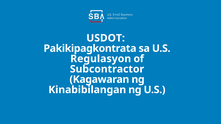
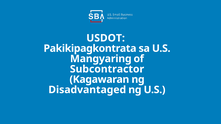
Regulasyon: Regulasyon -> Mangyaring
Kinabibilangan: Kinabibilangan -> Disadvantaged
